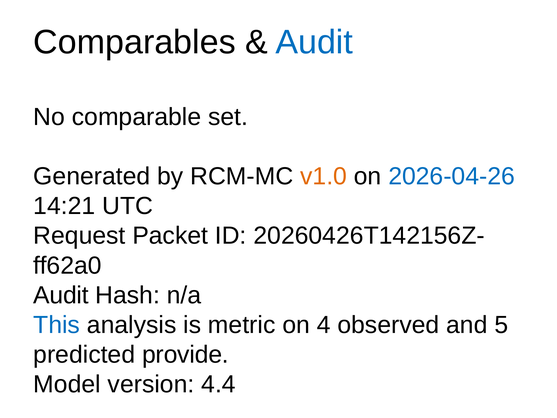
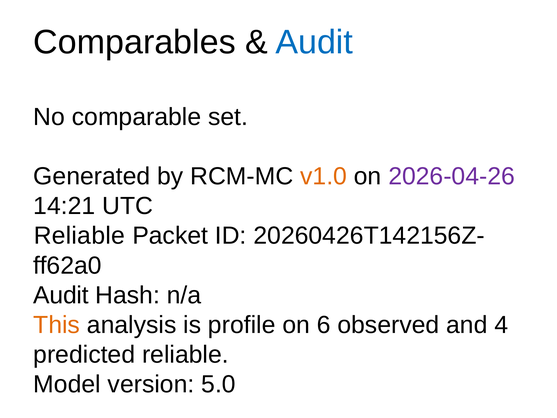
2026-04-26 colour: blue -> purple
Request at (79, 236): Request -> Reliable
This colour: blue -> orange
metric: metric -> profile
4: 4 -> 6
5: 5 -> 4
predicted provide: provide -> reliable
4.4: 4.4 -> 5.0
